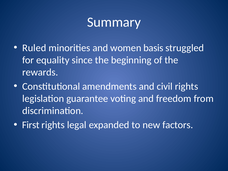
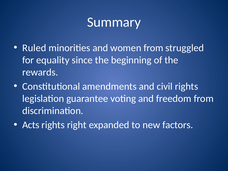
women basis: basis -> from
First: First -> Acts
legal: legal -> right
